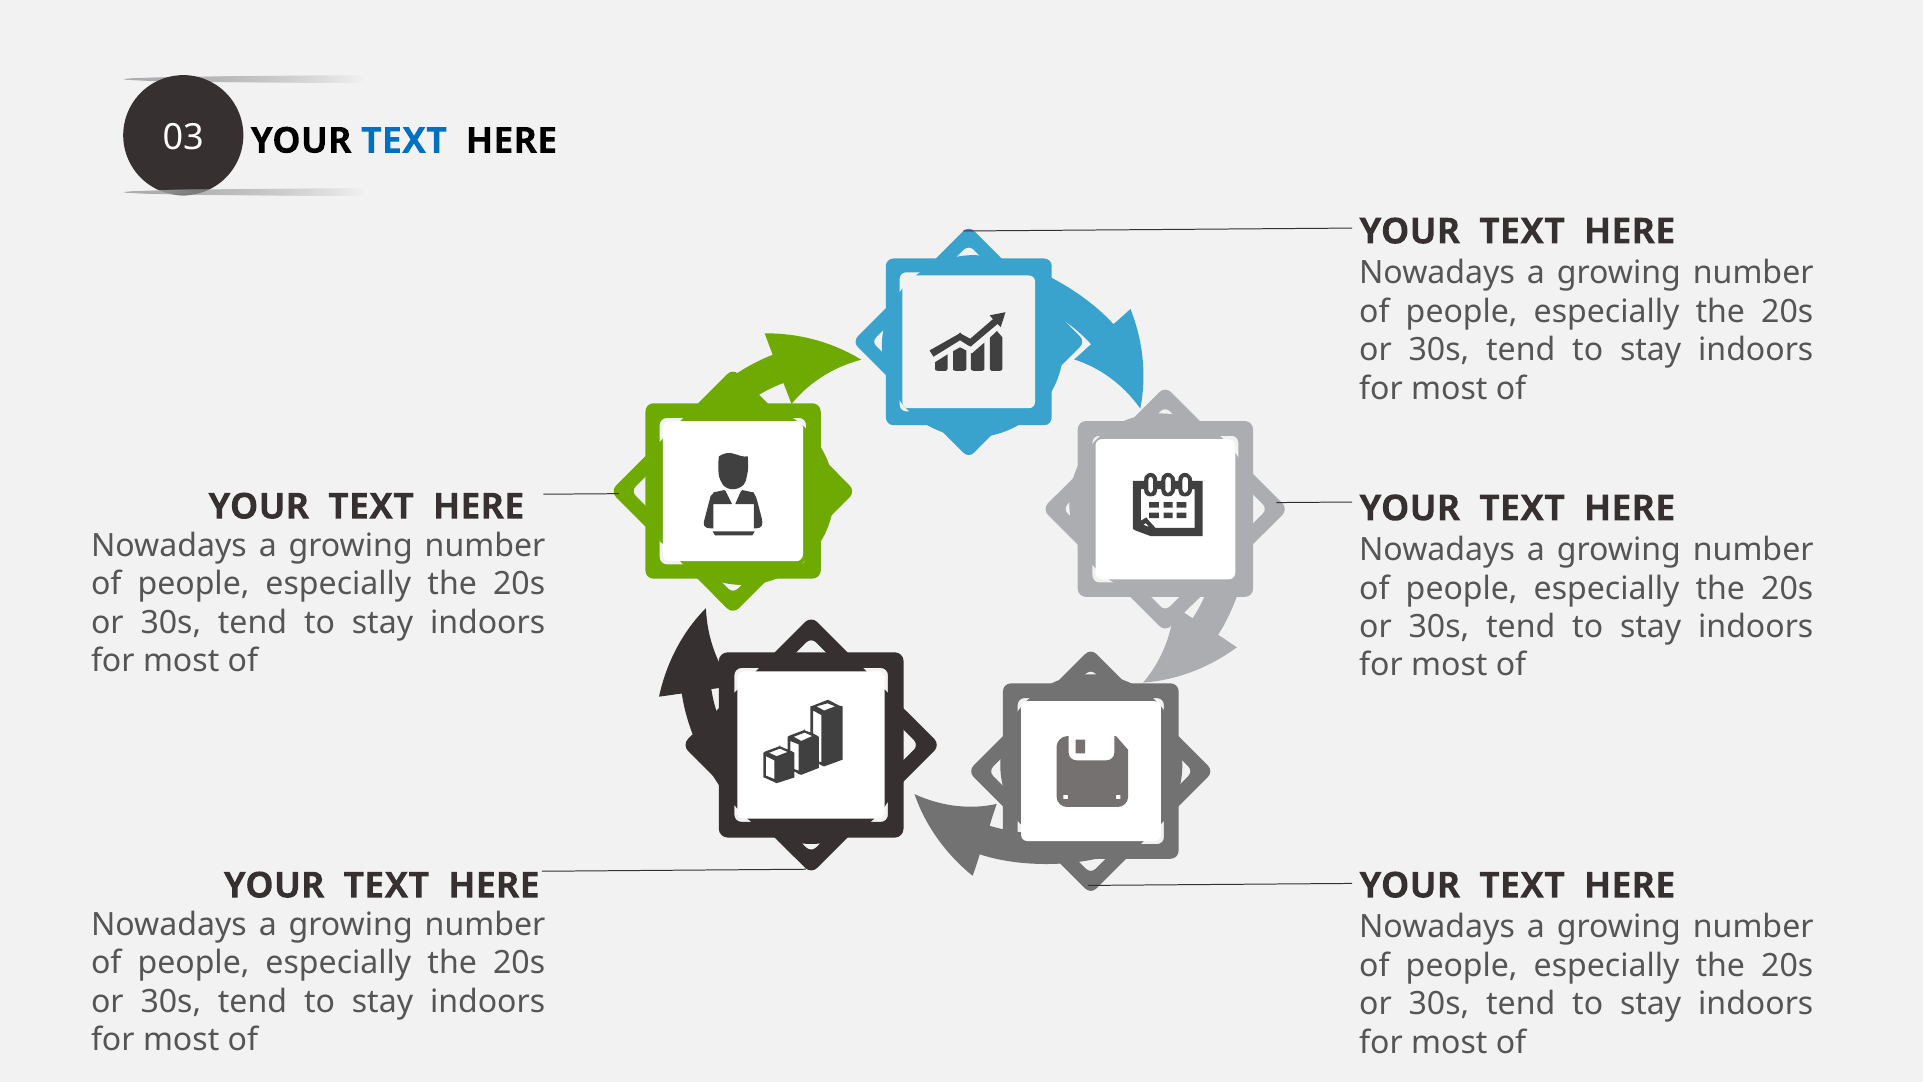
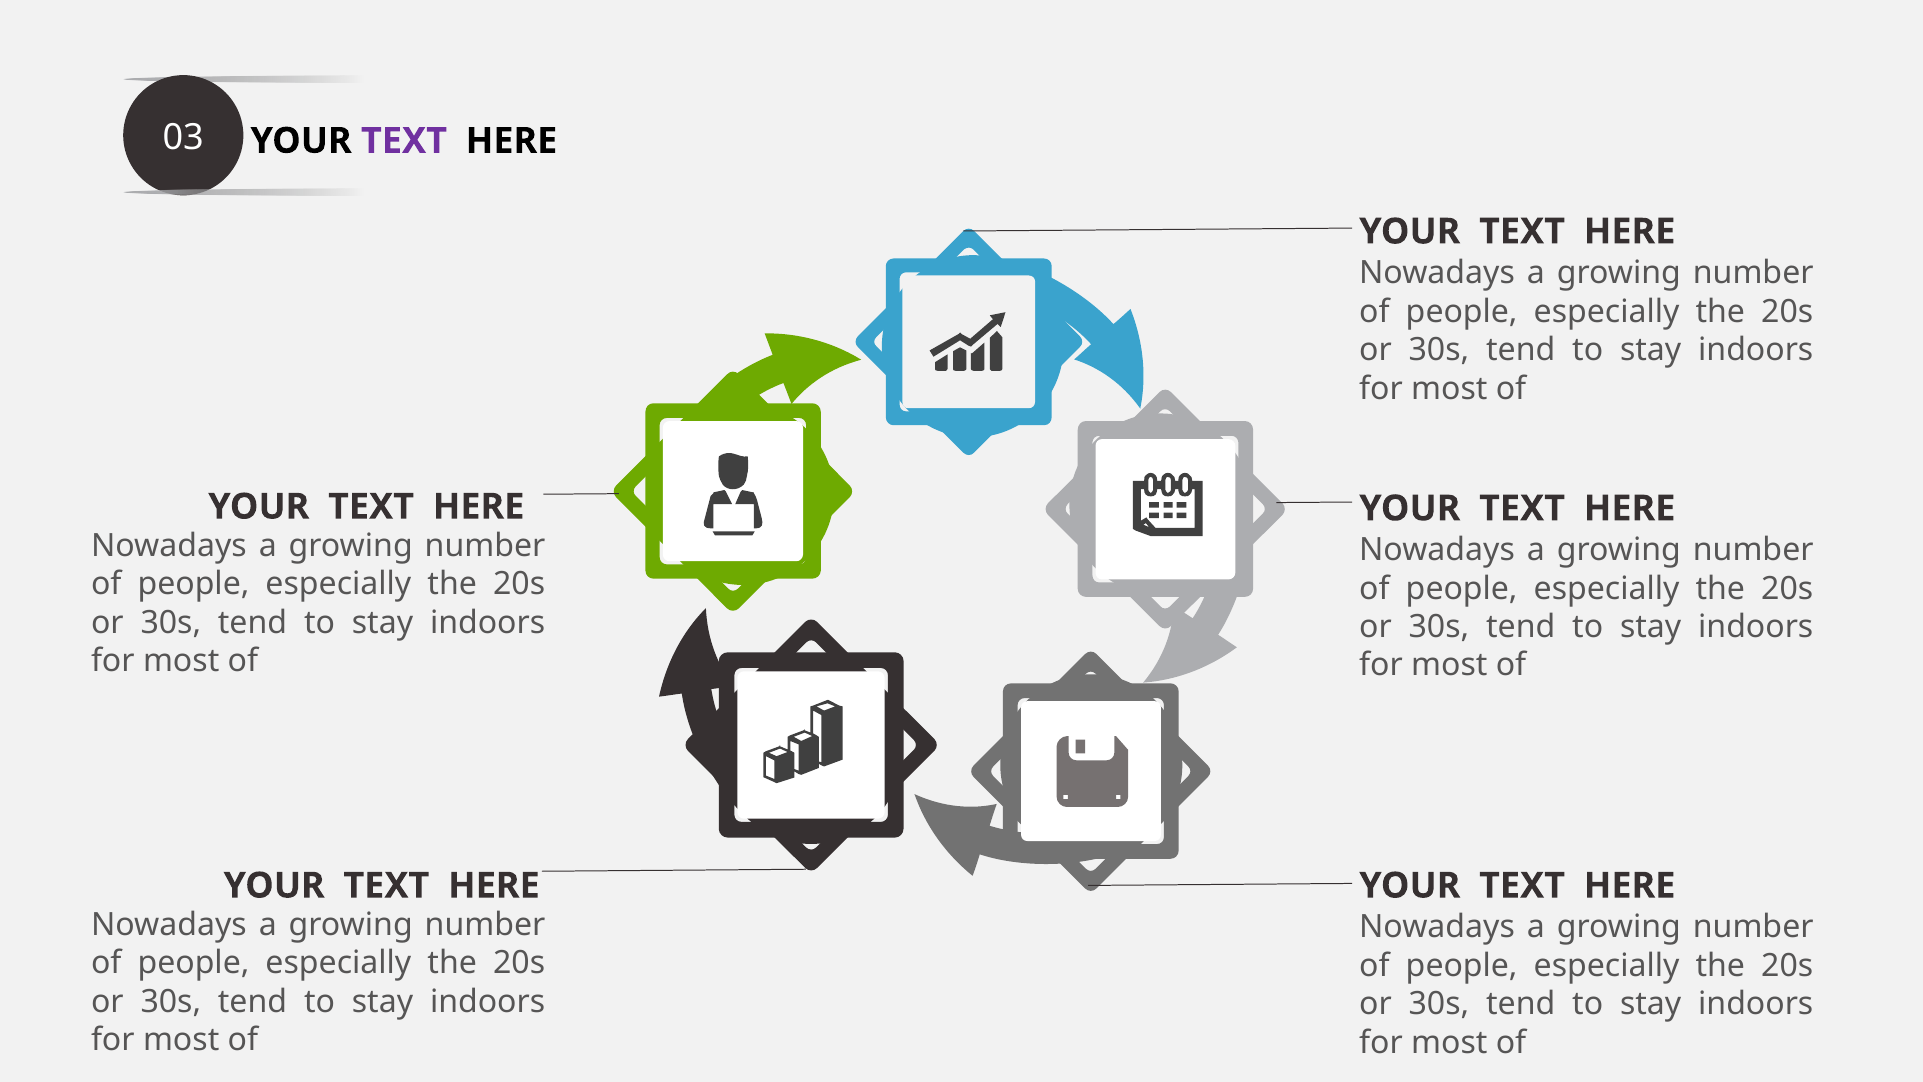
TEXT at (404, 141) colour: blue -> purple
